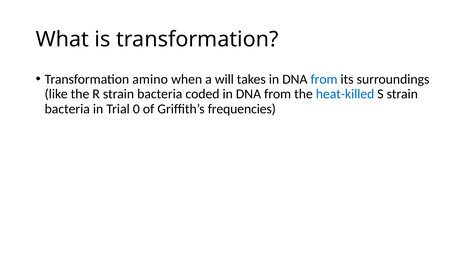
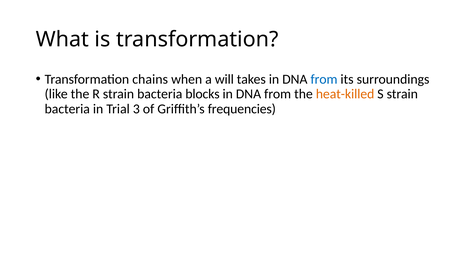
amino: amino -> chains
coded: coded -> blocks
heat-killed colour: blue -> orange
0: 0 -> 3
